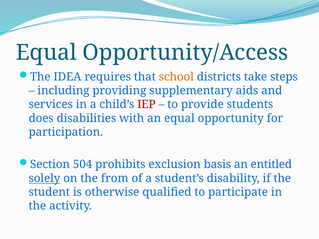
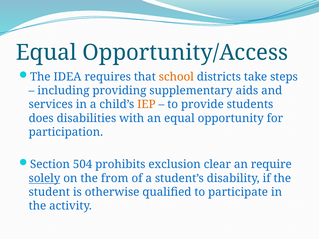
IEP colour: red -> orange
basis: basis -> clear
entitled: entitled -> require
